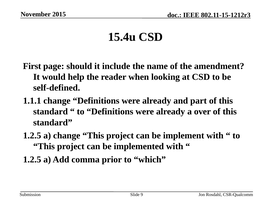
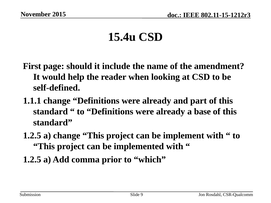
over: over -> base
